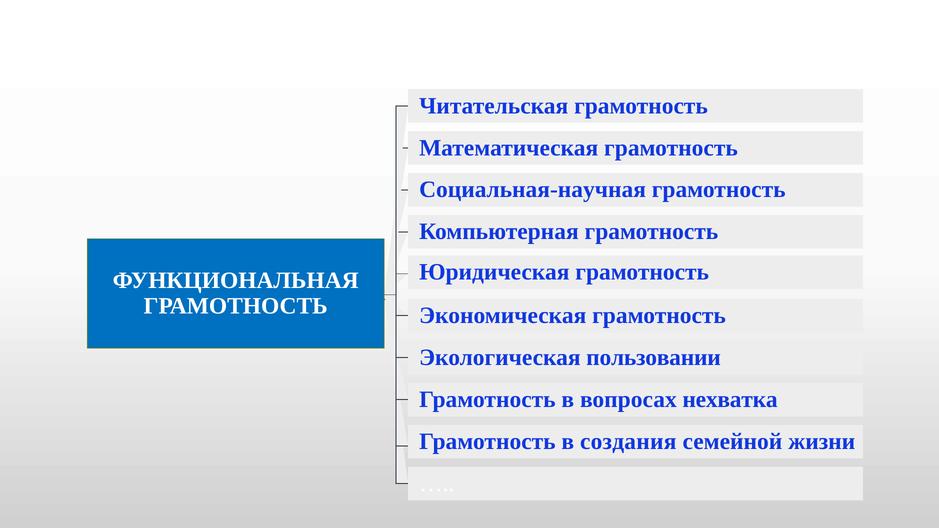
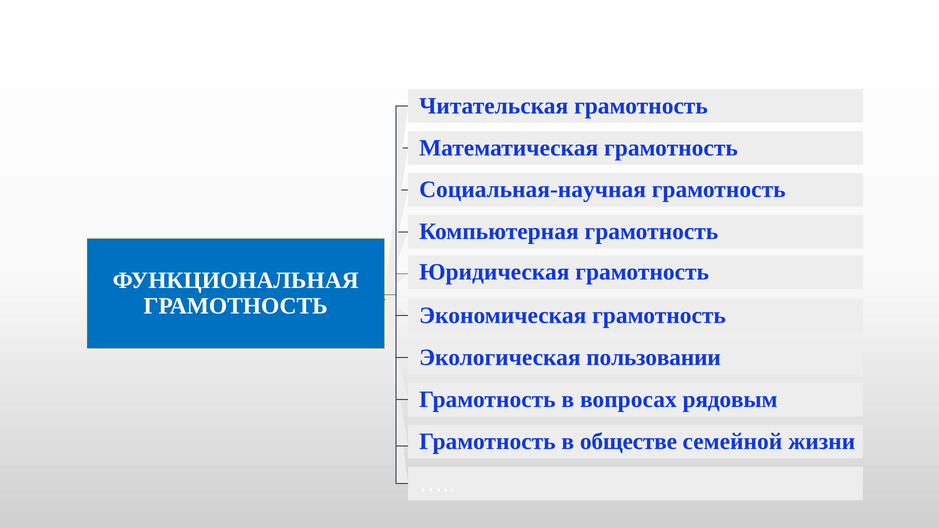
нехватка: нехватка -> рядовым
создания: создания -> обществе
